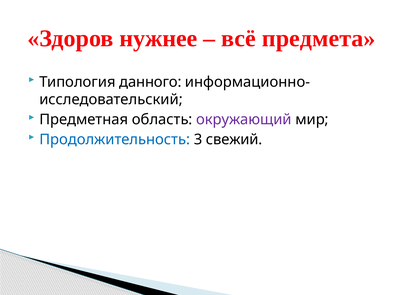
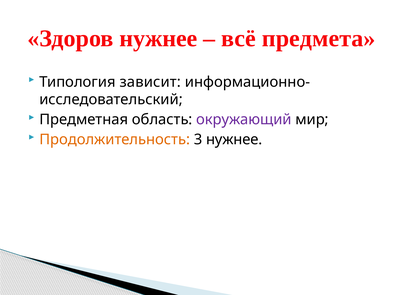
данного: данного -> зависит
Продолжительность colour: blue -> orange
3 свежий: свежий -> нужнее
